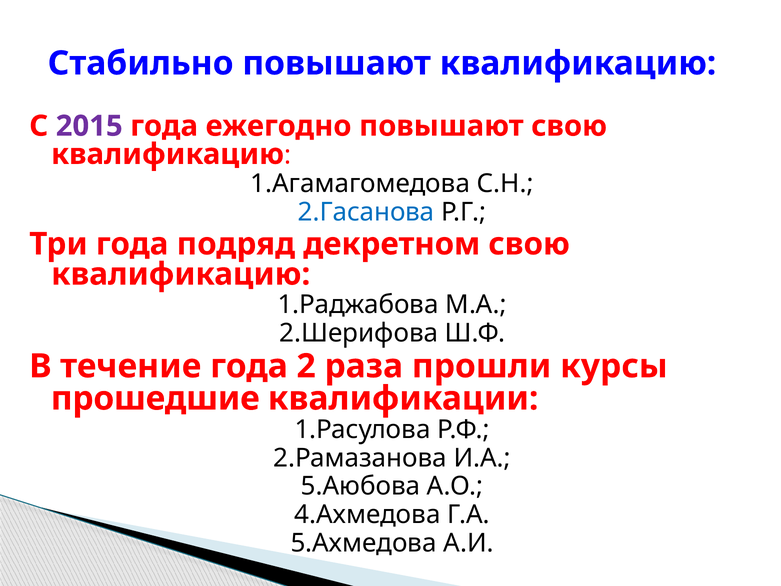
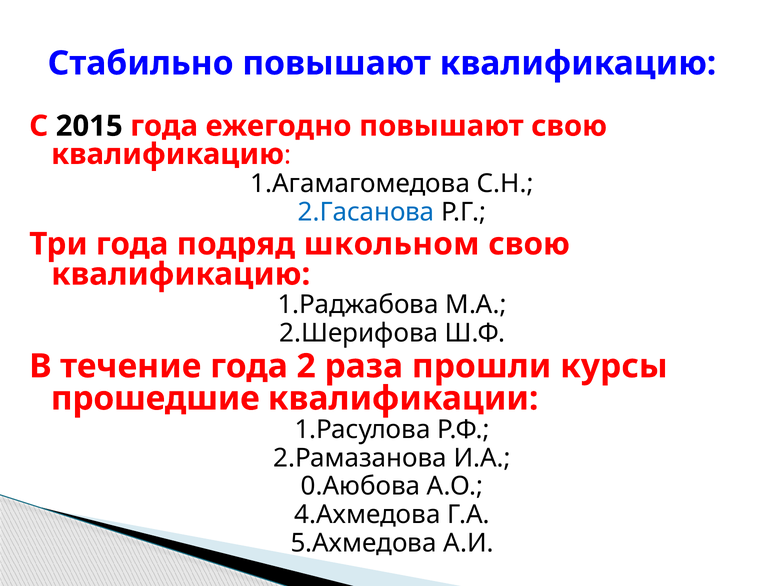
2015 colour: purple -> black
декретном: декретном -> школьном
5.Аюбова: 5.Аюбова -> 0.Аюбова
